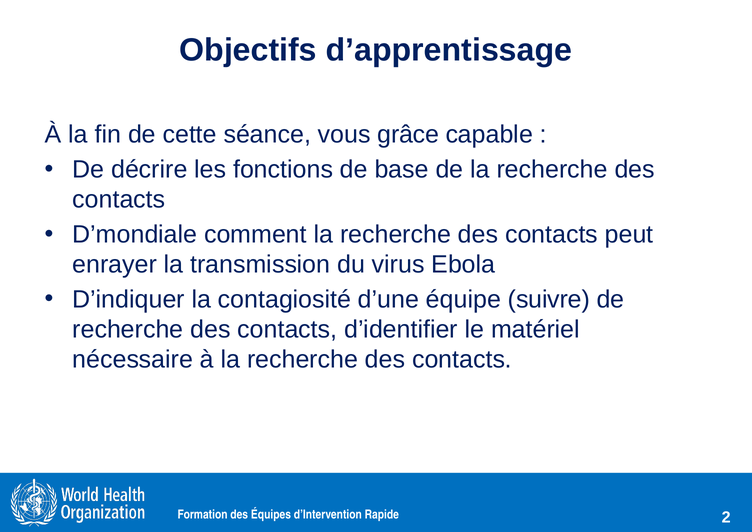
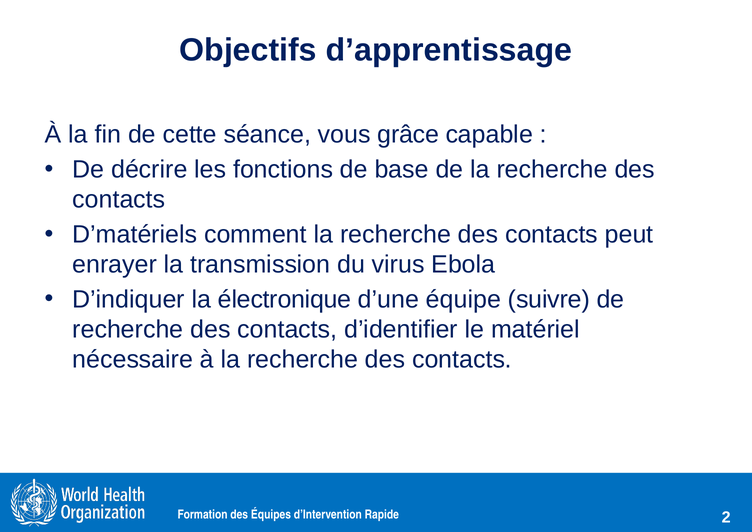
D’mondiale: D’mondiale -> D’matériels
contagiosité: contagiosité -> électronique
